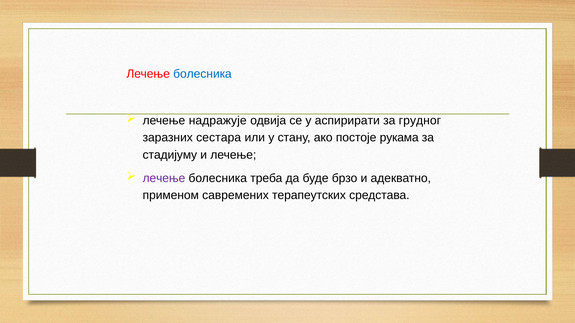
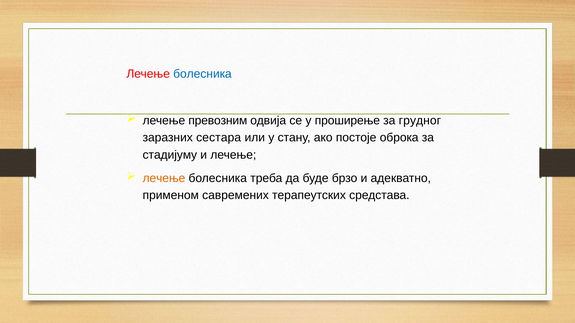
надражује: надражује -> превозним
аспирирати: аспирирати -> проширење
рукама: рукама -> оброка
лечење at (164, 178) colour: purple -> orange
